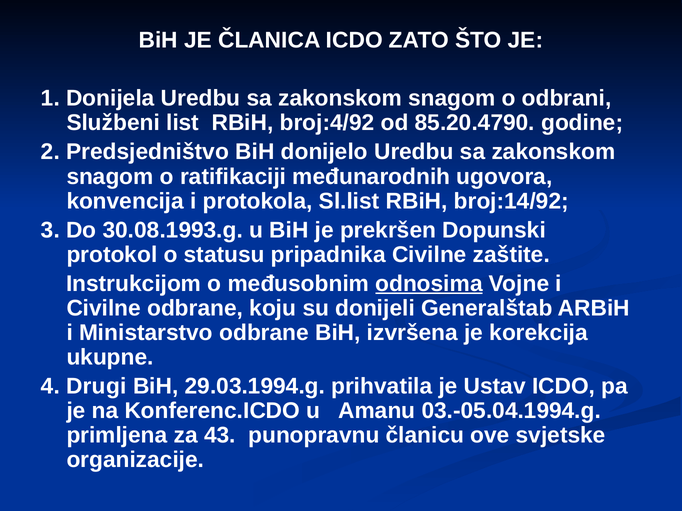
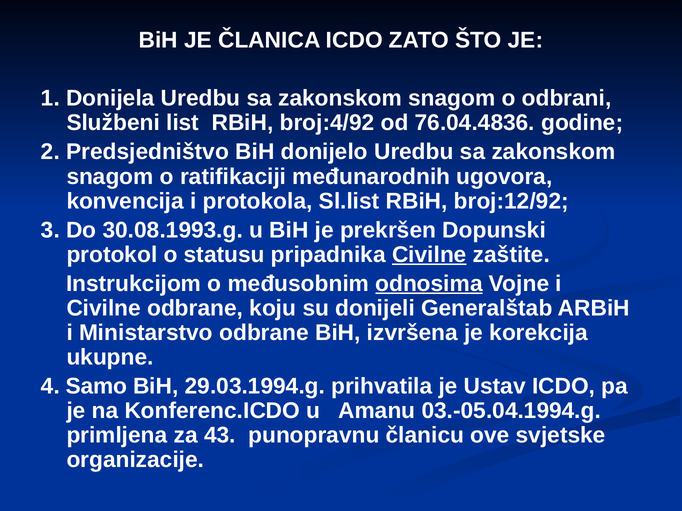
85.20.4790: 85.20.4790 -> 76.04.4836
broj:14/92: broj:14/92 -> broj:12/92
Civilne at (429, 255) underline: none -> present
Drugi: Drugi -> Samo
